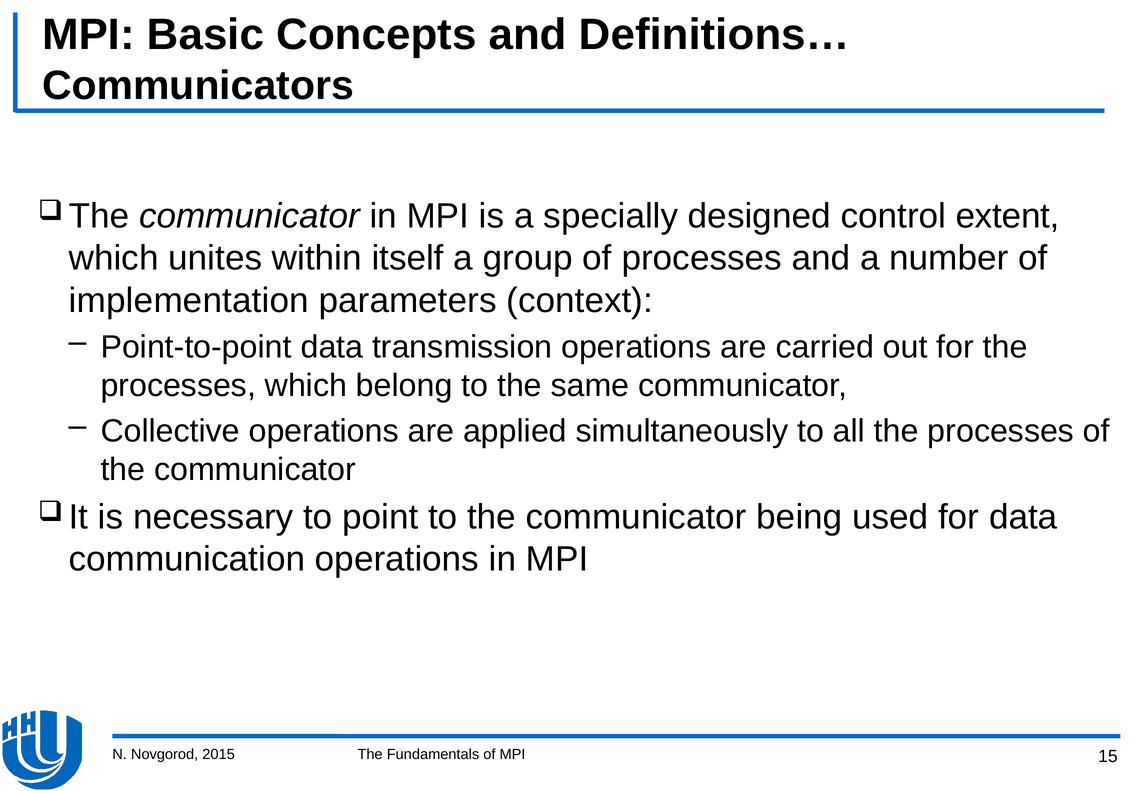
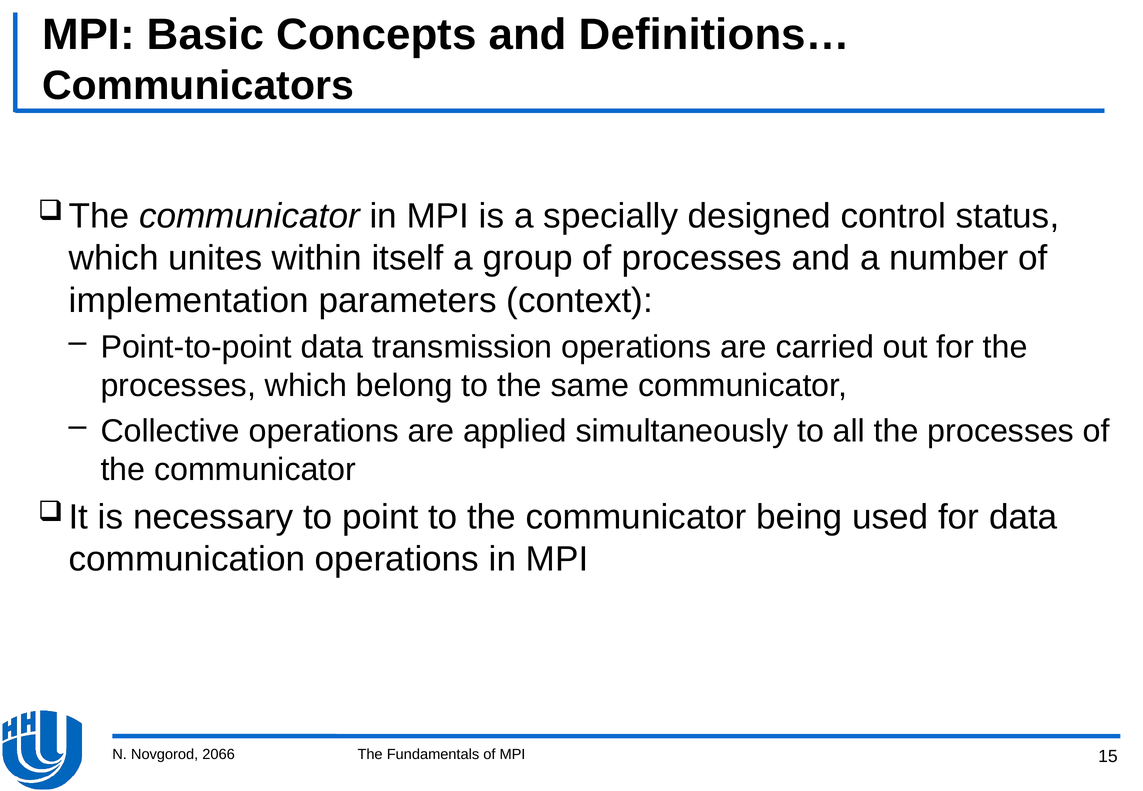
extent: extent -> status
2015: 2015 -> 2066
